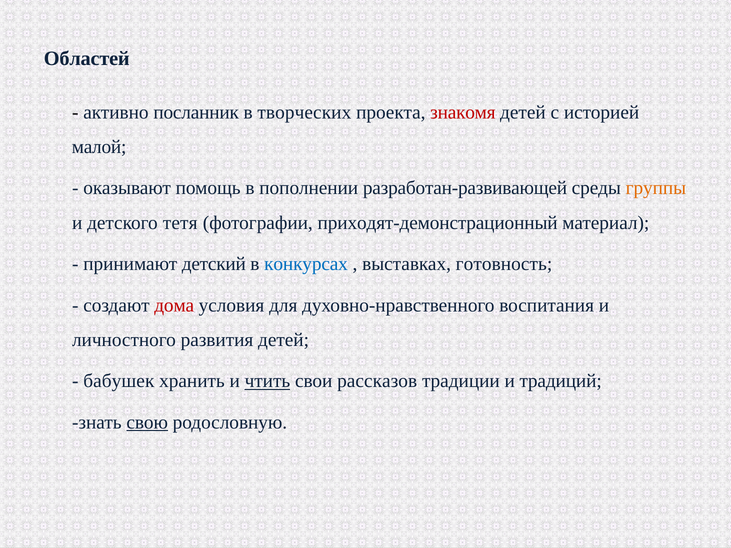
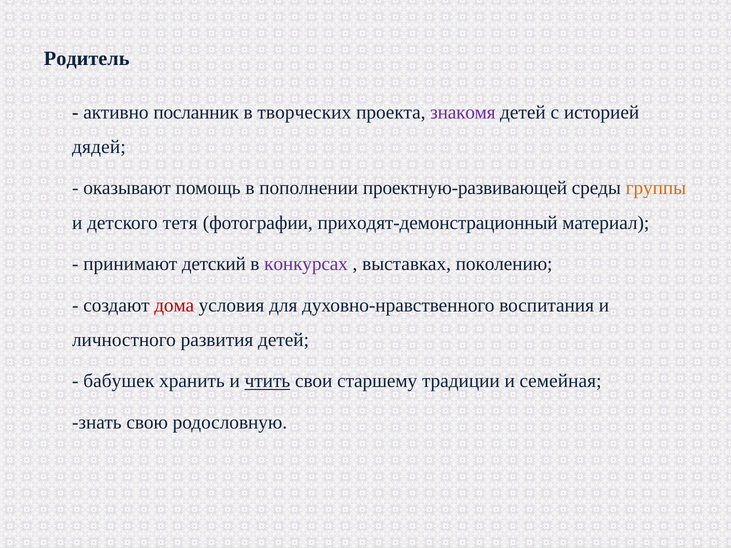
Областей: Областей -> Родитель
знакомя colour: red -> purple
малой: малой -> дядей
разработан-развивающей: разработан-развивающей -> проектную-развивающей
конкурсах colour: blue -> purple
готовность: готовность -> поколению
рассказов: рассказов -> старшему
традиций: традиций -> семейная
свою underline: present -> none
